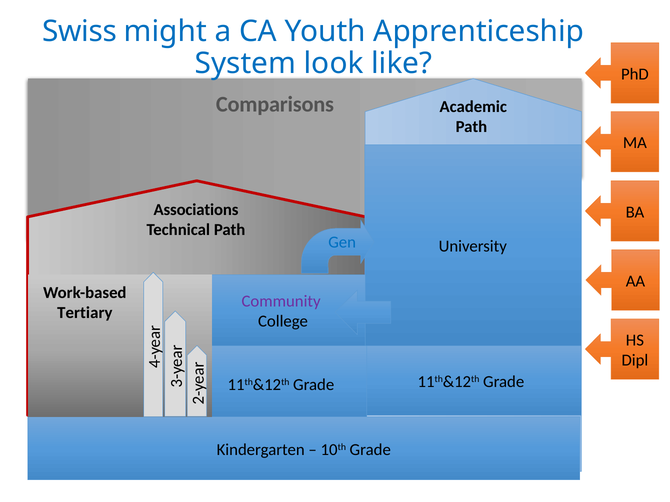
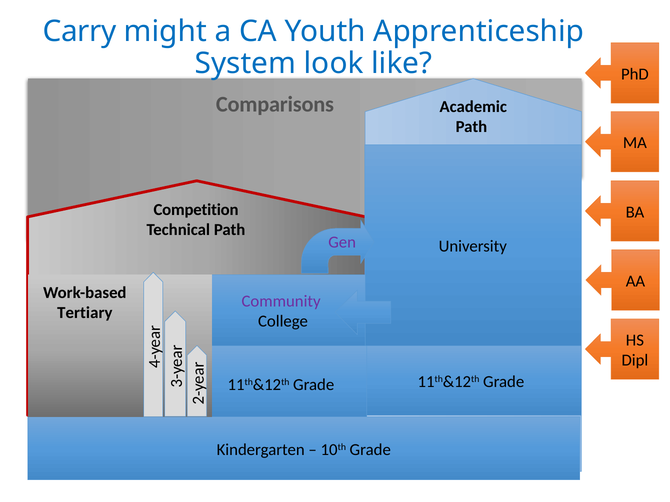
Swiss: Swiss -> Carry
Associations: Associations -> Competition
Gen colour: blue -> purple
